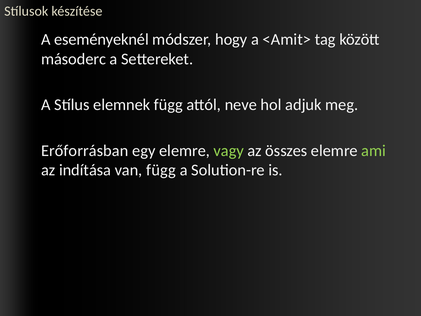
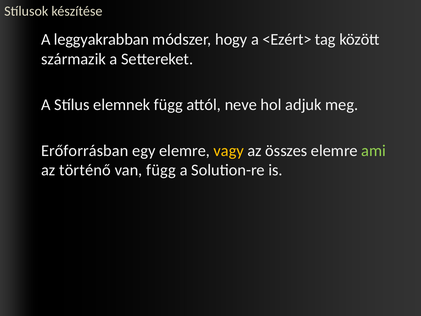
eseményeknél: eseményeknél -> leggyakrabban
<Amit>: <Amit> -> <Ezért>
másoderc: másoderc -> származik
vagy colour: light green -> yellow
indítása: indítása -> történő
